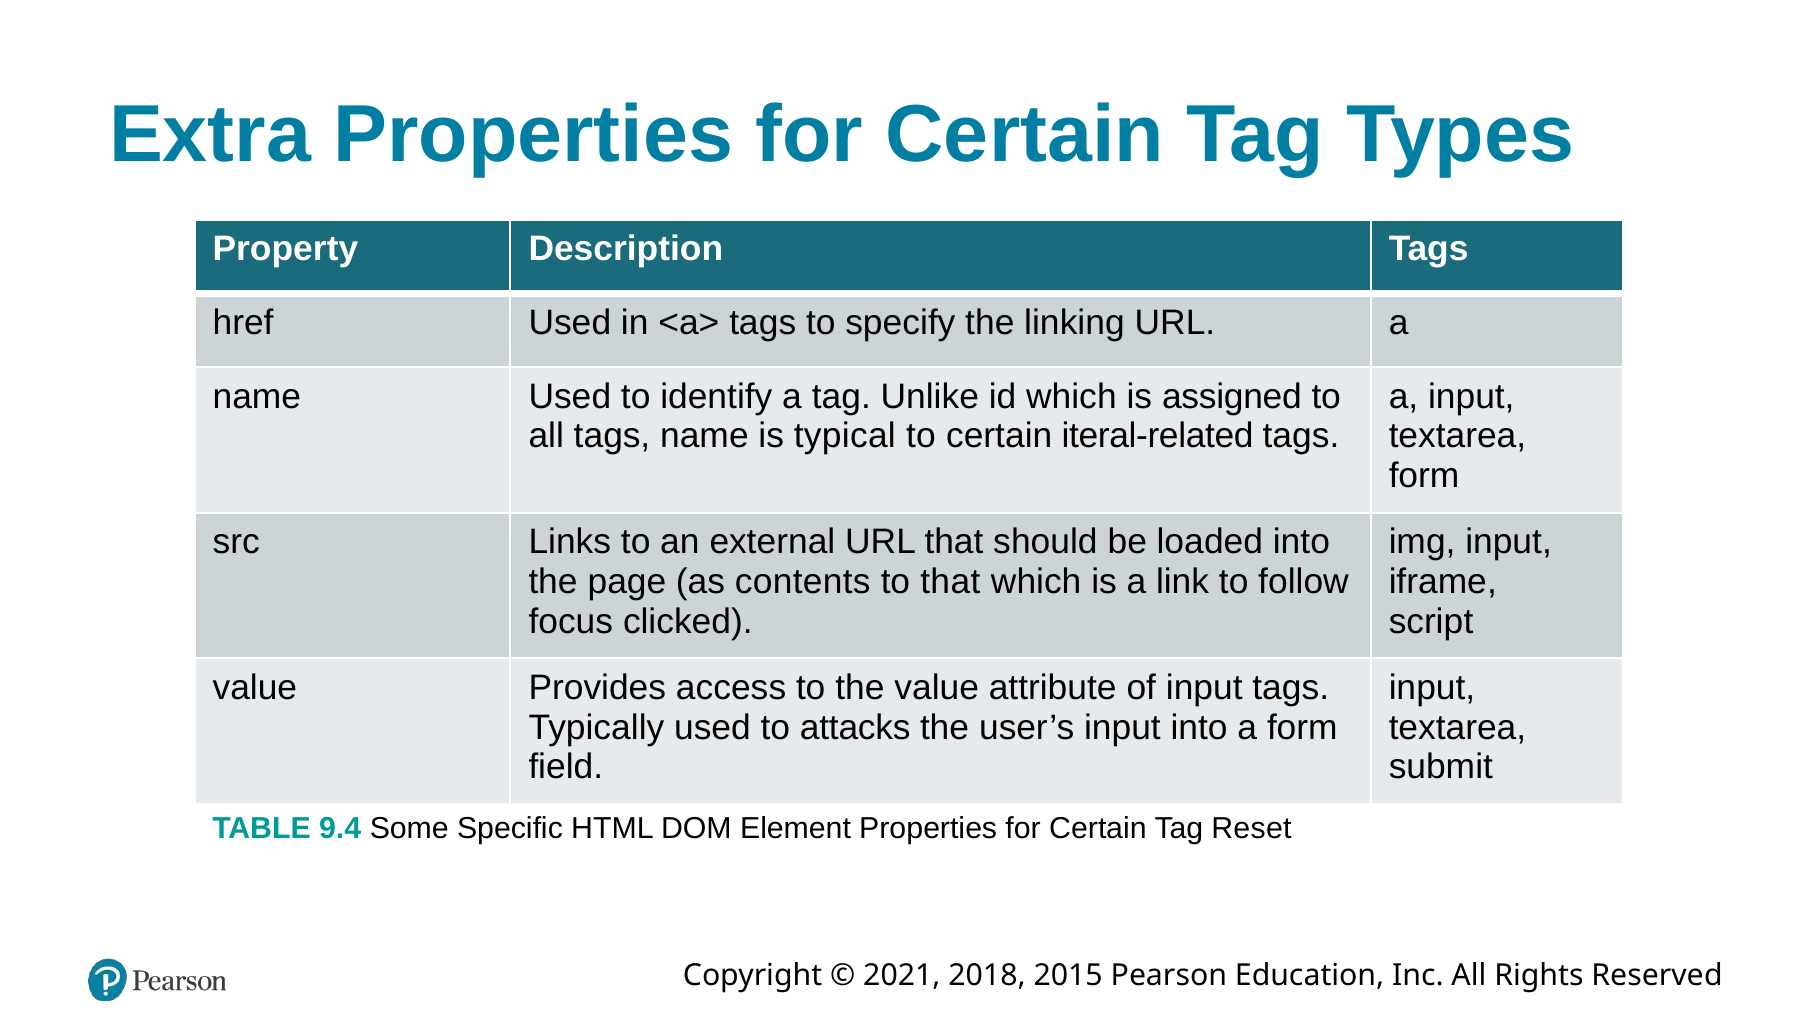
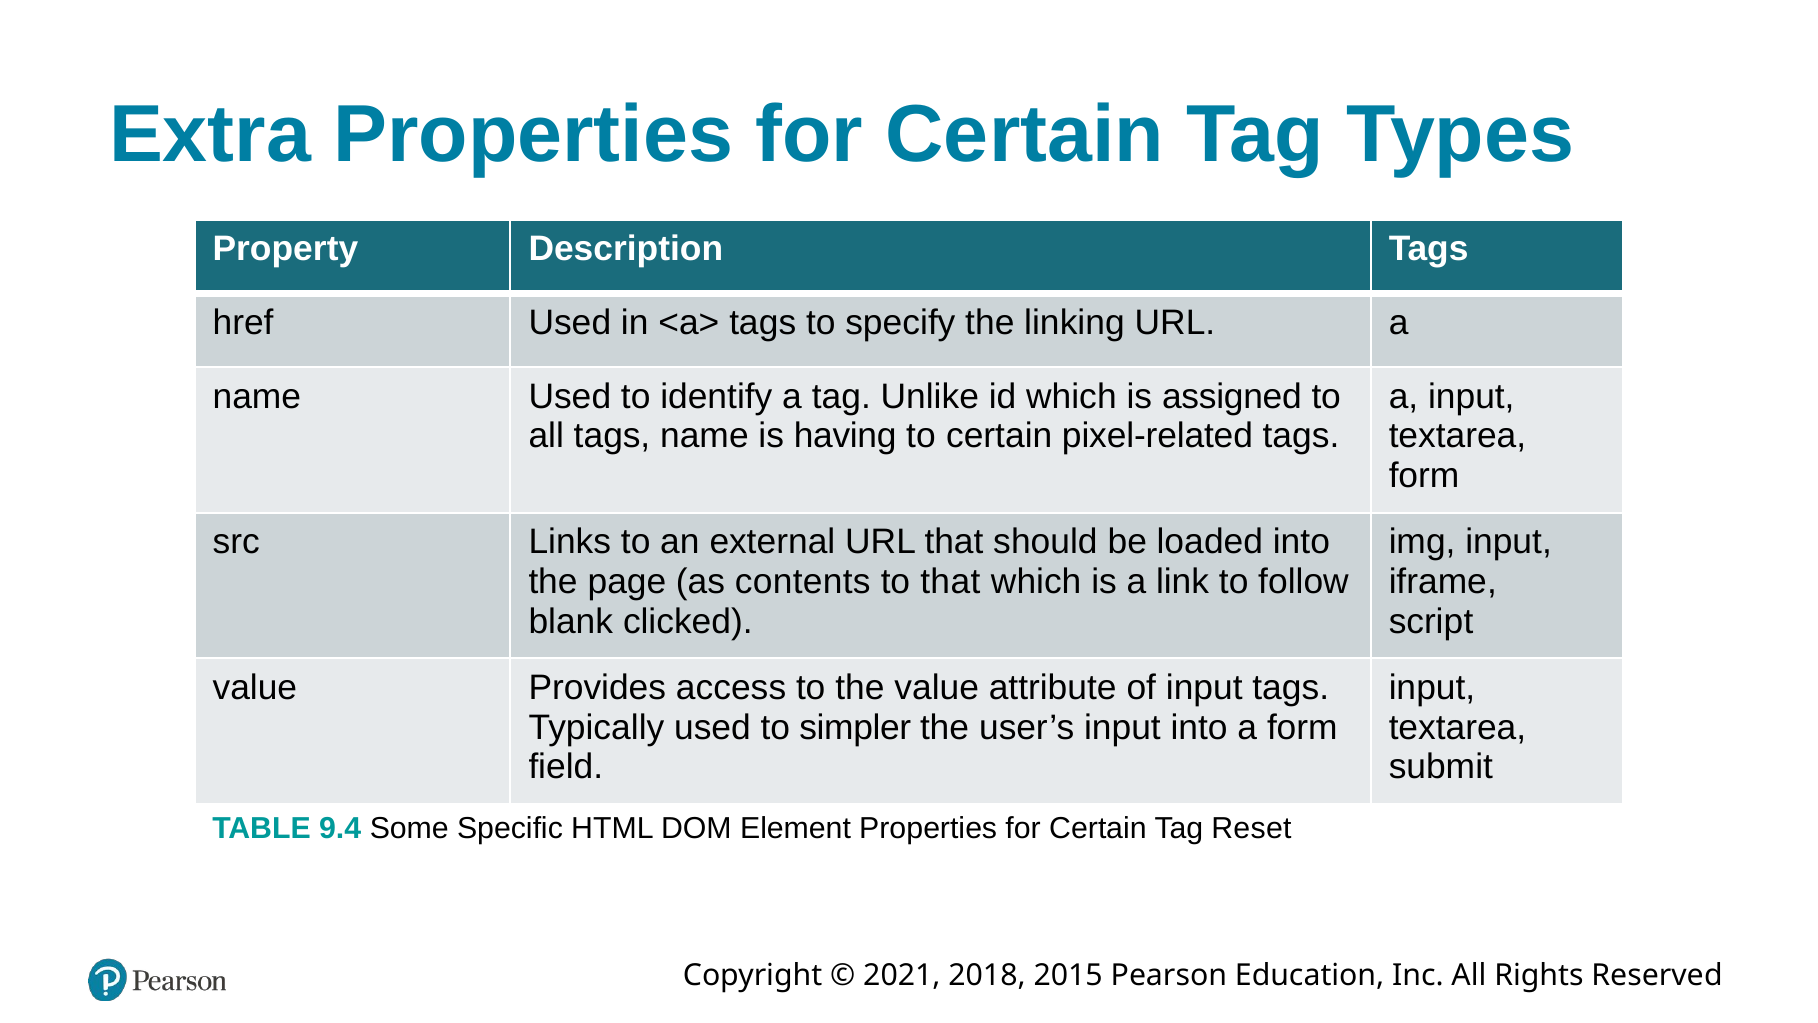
typical: typical -> having
iteral-related: iteral-related -> pixel-related
focus: focus -> blank
attacks: attacks -> simpler
